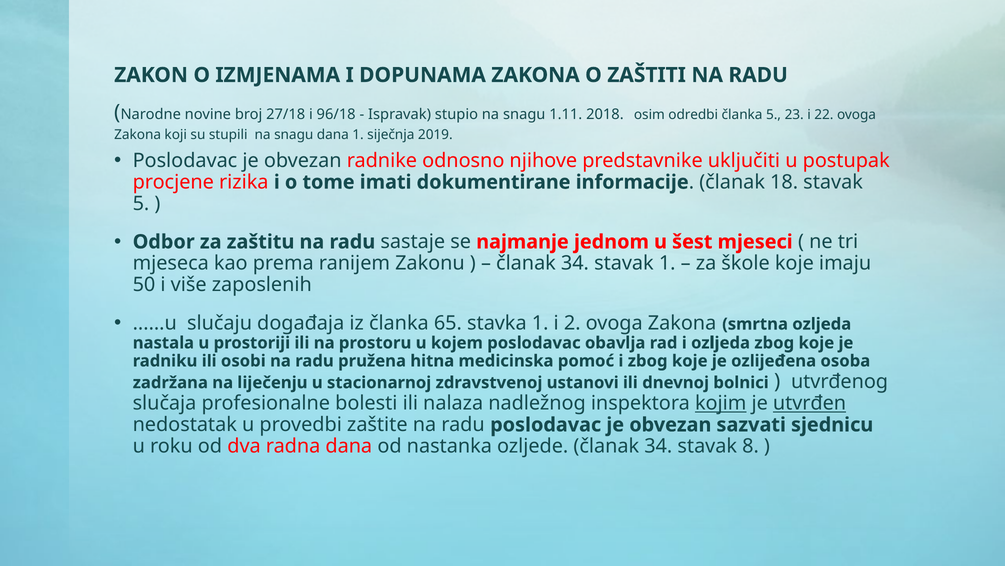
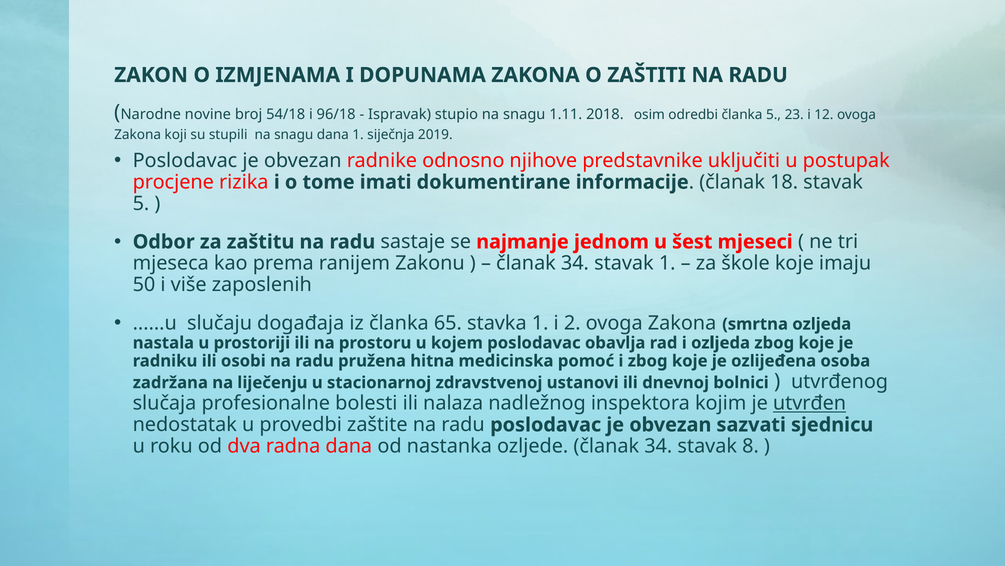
27/18: 27/18 -> 54/18
22: 22 -> 12
kojim underline: present -> none
